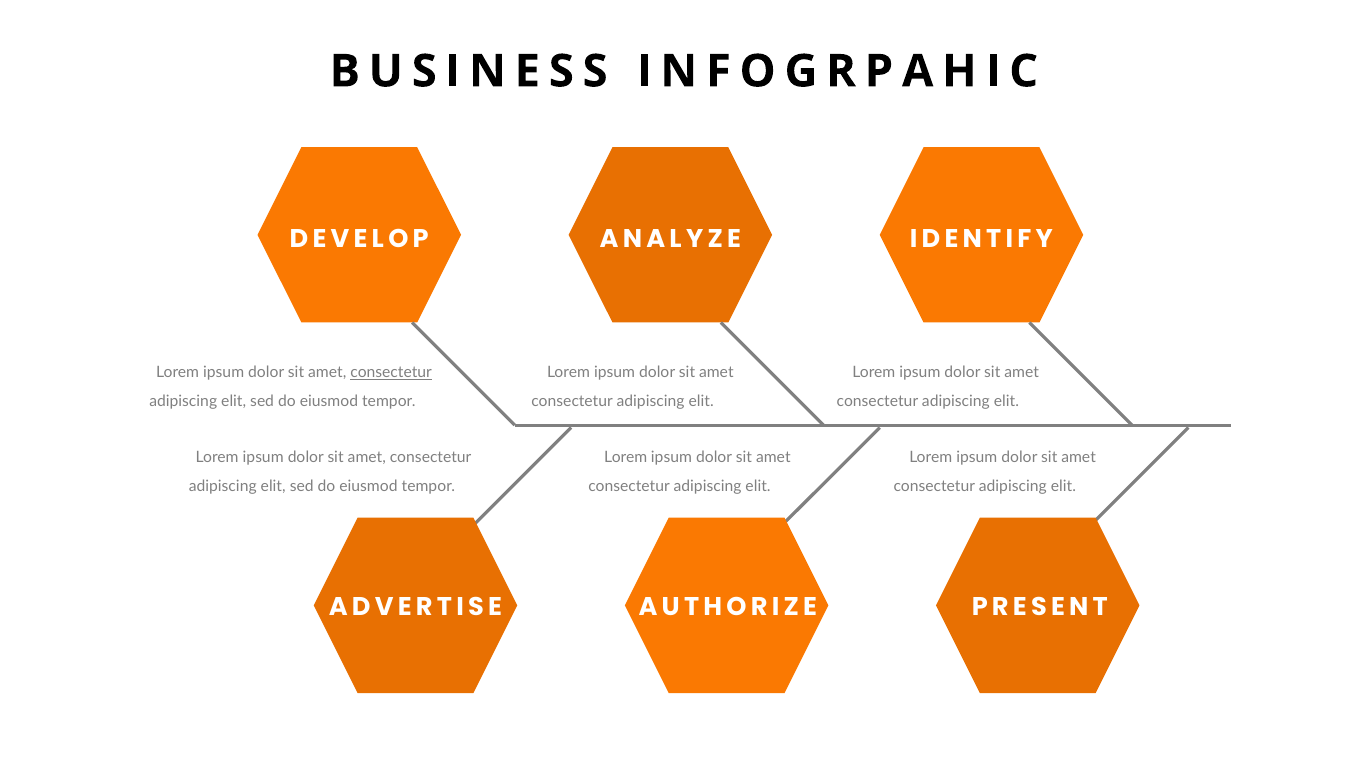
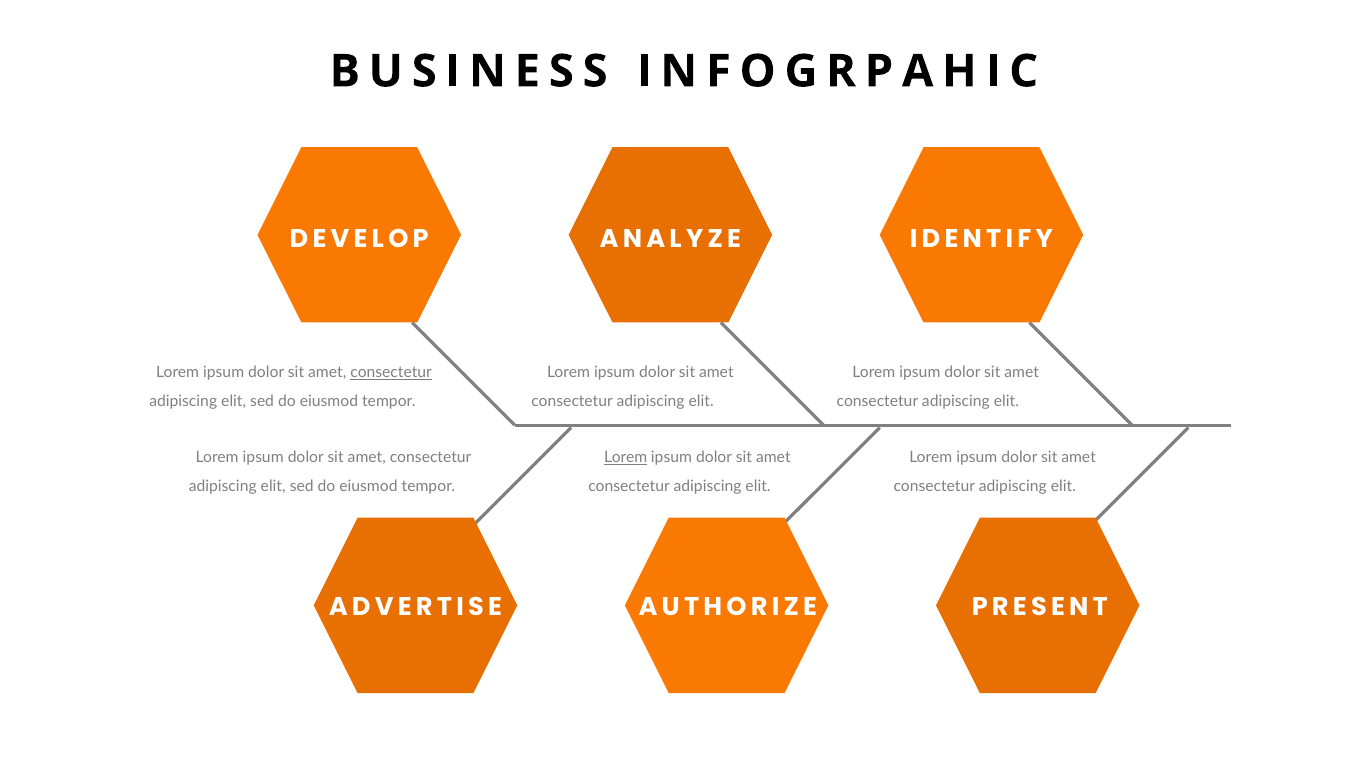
Lorem at (626, 458) underline: none -> present
